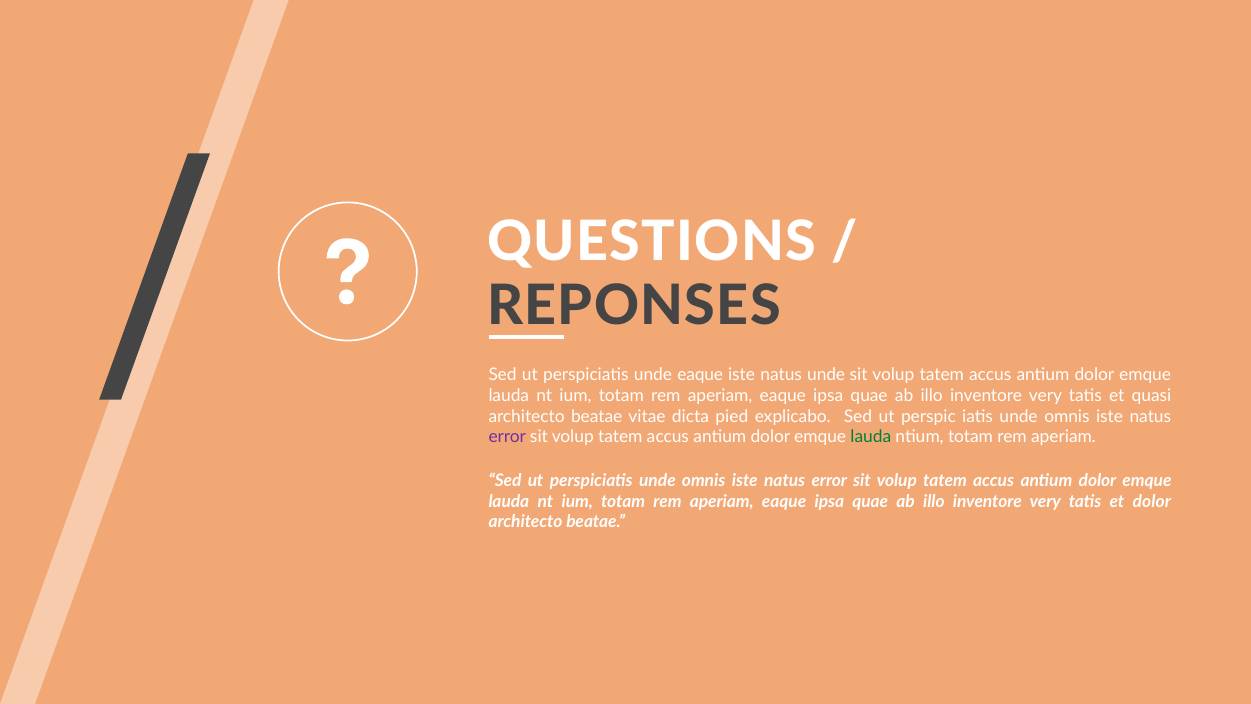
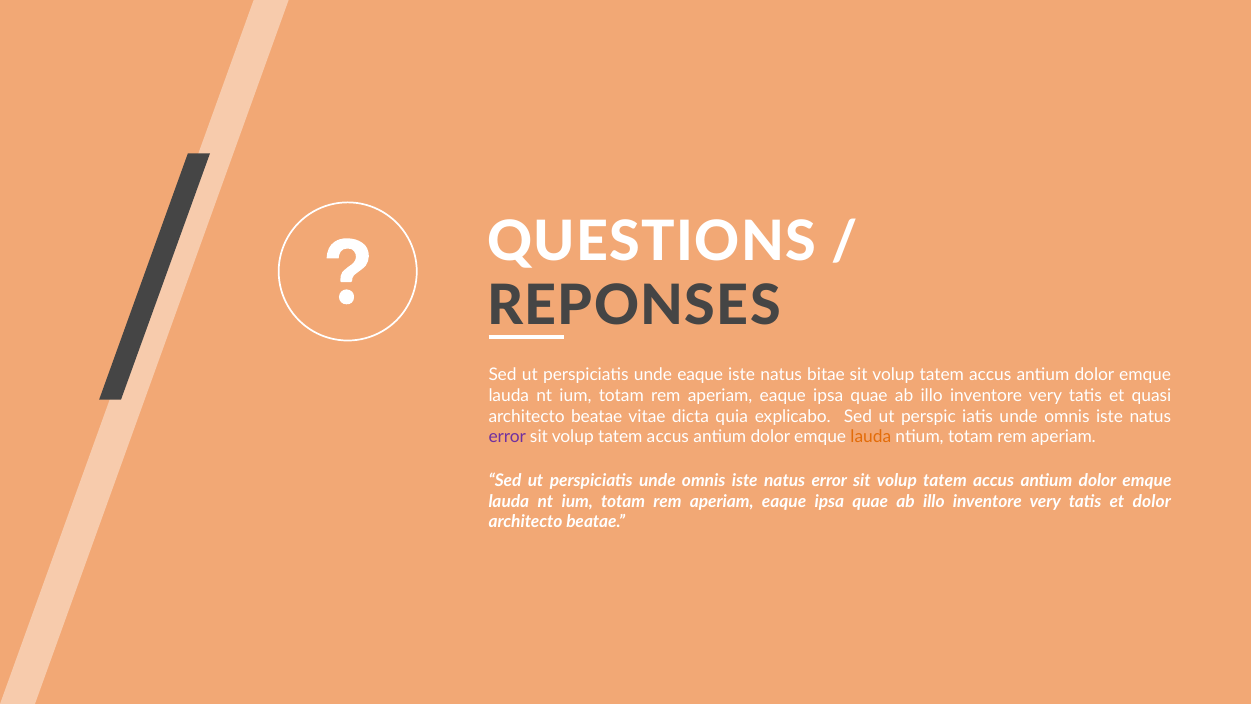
natus unde: unde -> bitae
pied: pied -> quia
lauda at (871, 437) colour: green -> orange
